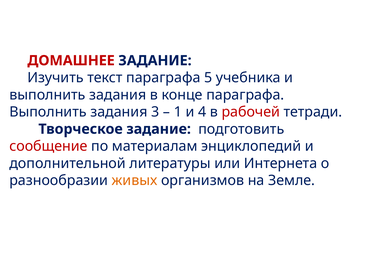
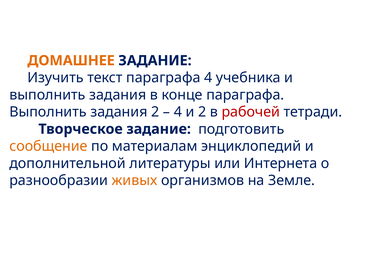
ДОМАШНЕЕ colour: red -> orange
параграфа 5: 5 -> 4
задания 3: 3 -> 2
1 at (178, 112): 1 -> 4
и 4: 4 -> 2
сообщение colour: red -> orange
